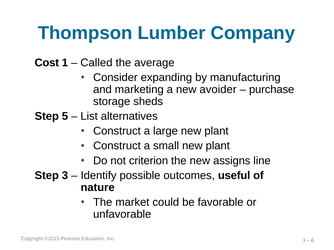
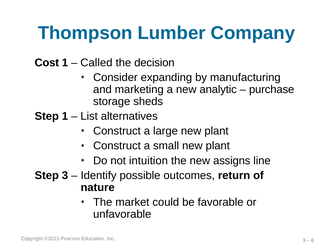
average: average -> decision
avoider: avoider -> analytic
Step 5: 5 -> 1
criterion: criterion -> intuition
useful: useful -> return
